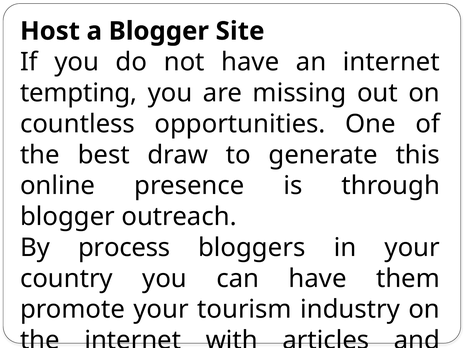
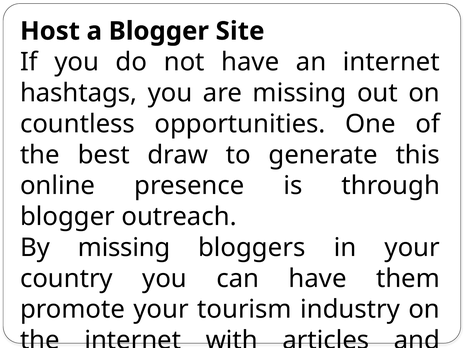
tempting at (79, 93): tempting -> hashtags
By process: process -> missing
